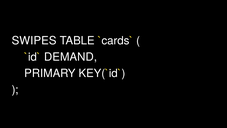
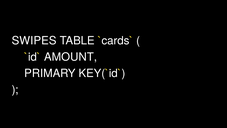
DEMAND: DEMAND -> AMOUNT
